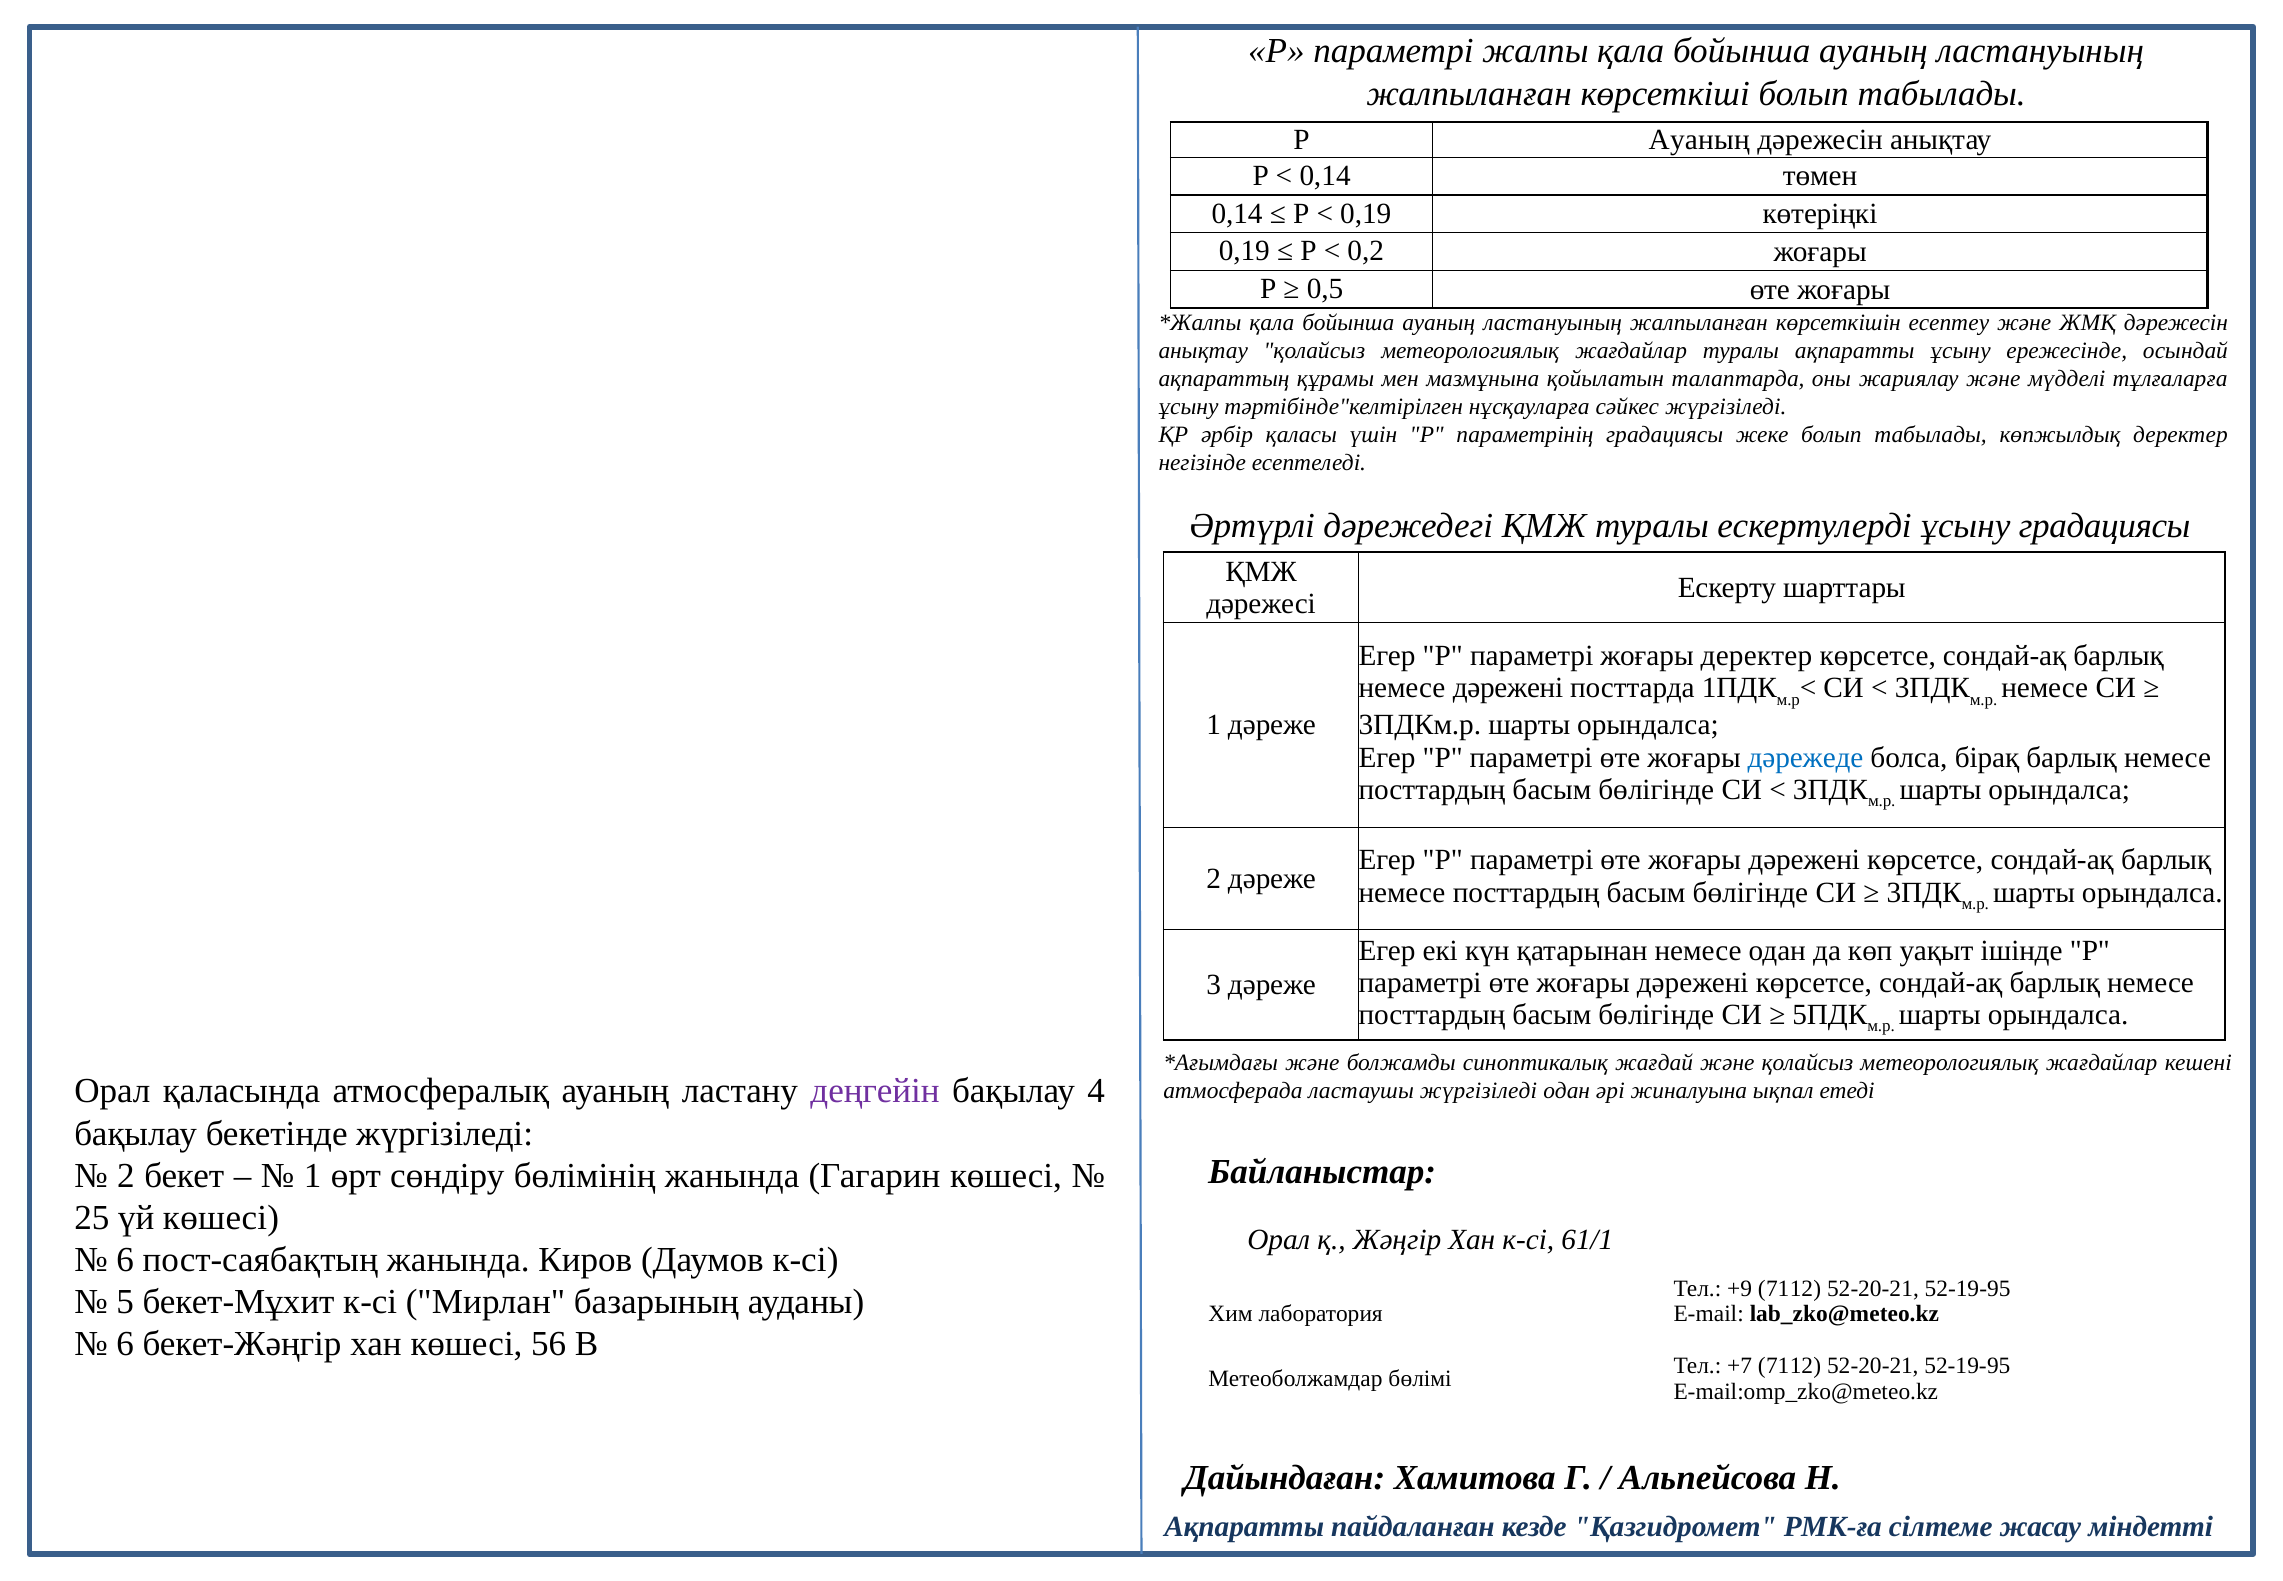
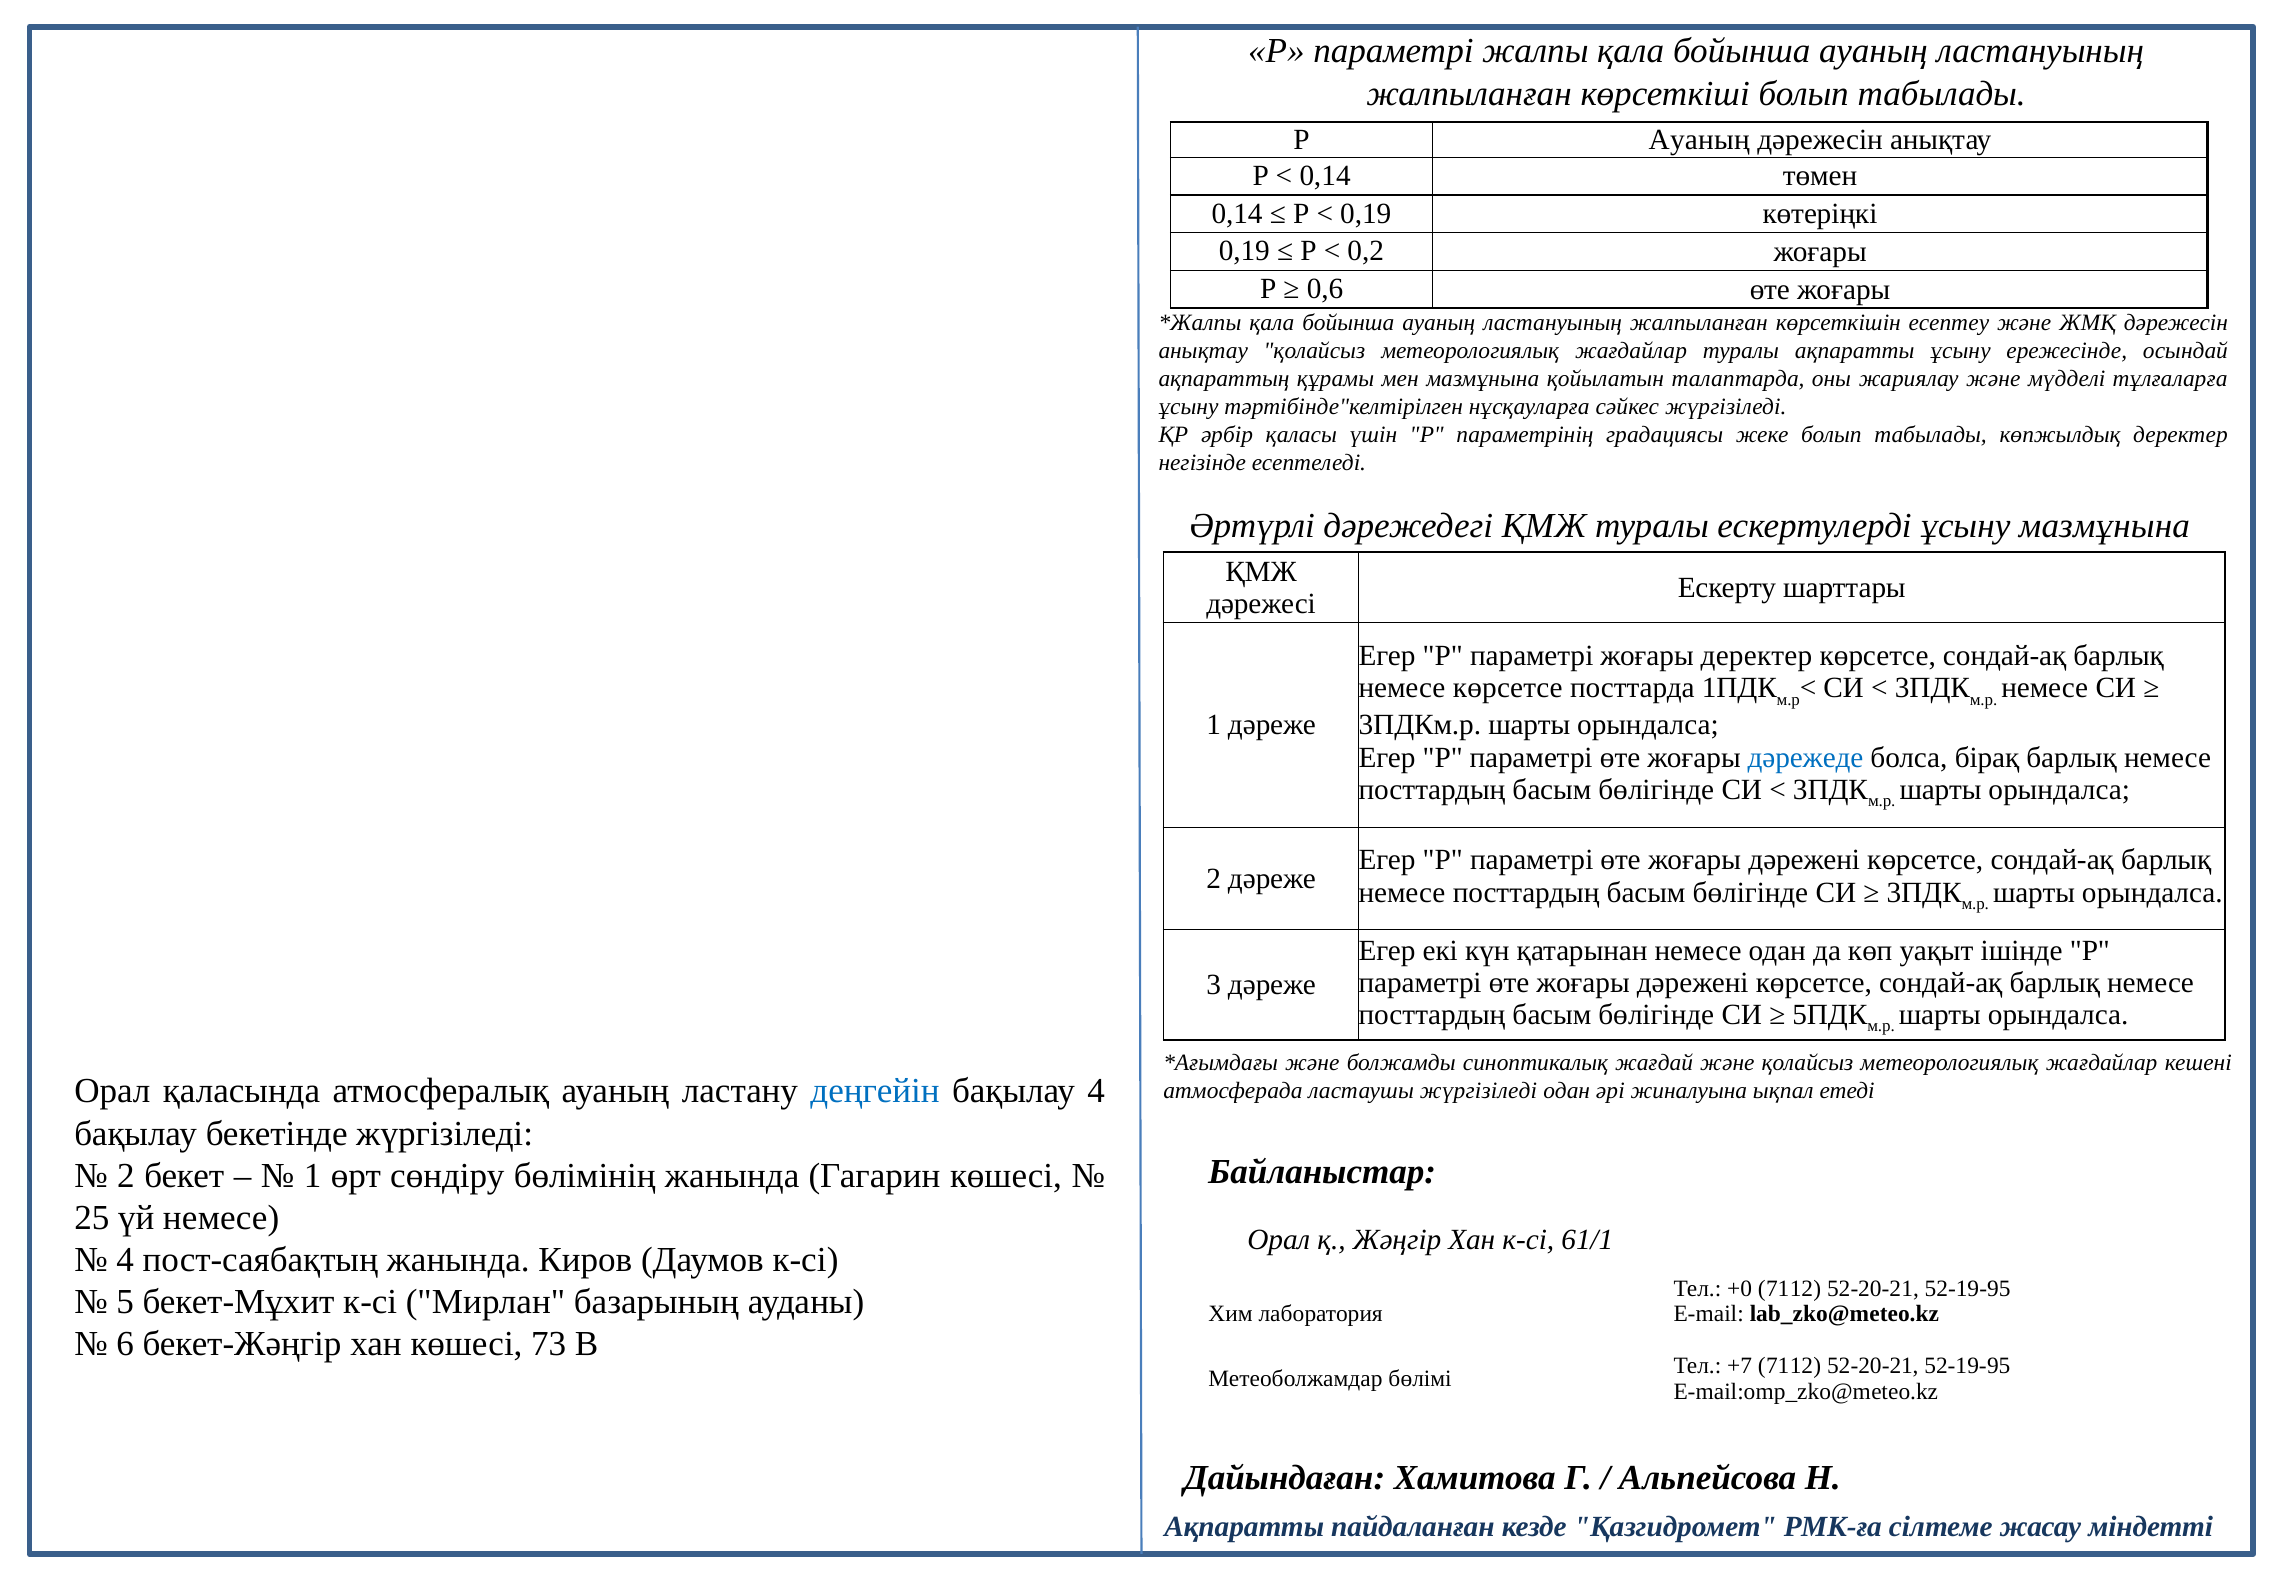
0,5: 0,5 -> 0,6
ұсыну градациясы: градациясы -> мазмұнына
немесе дәрежені: дәрежені -> көрсетсе
деңгейін colour: purple -> blue
үй көшесі: көшесі -> немесе
6 at (125, 1260): 6 -> 4
+9: +9 -> +0
56: 56 -> 73
